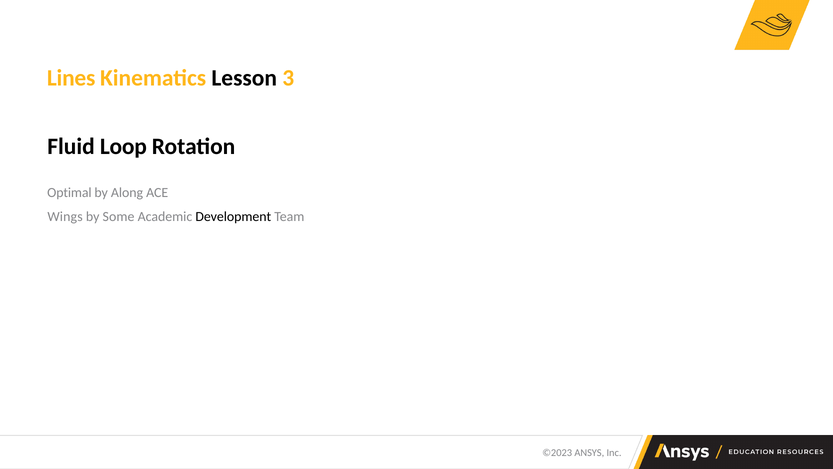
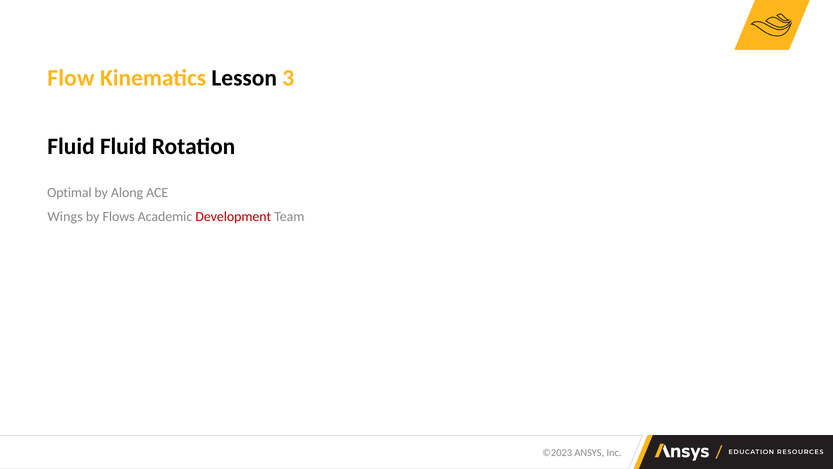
Lines: Lines -> Flow
Fluid Loop: Loop -> Fluid
Some: Some -> Flows
Development colour: black -> red
